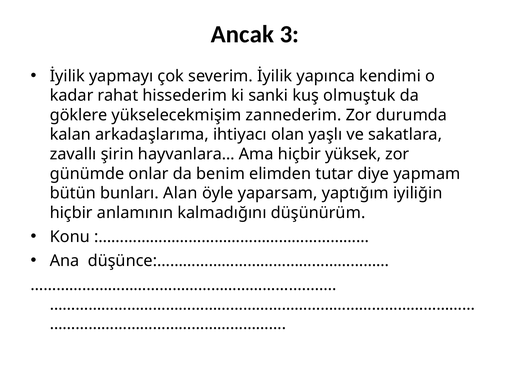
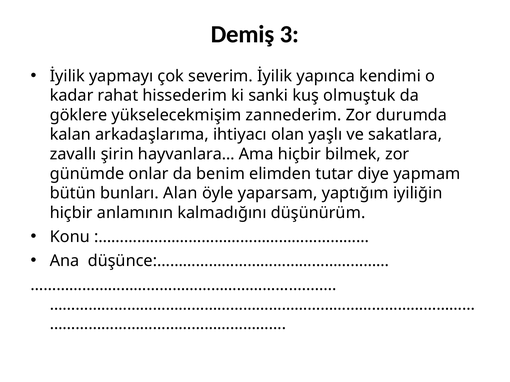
Ancak: Ancak -> Demiş
yüksek: yüksek -> bilmek
